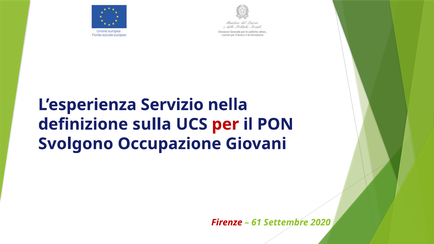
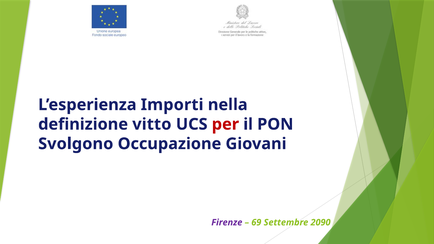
Servizio: Servizio -> Importi
sulla: sulla -> vitto
Firenze colour: red -> purple
61: 61 -> 69
2020: 2020 -> 2090
